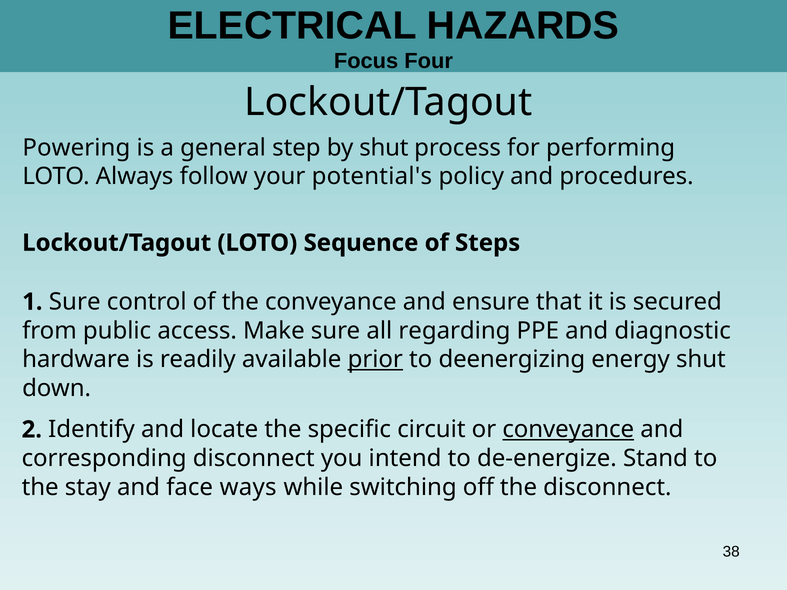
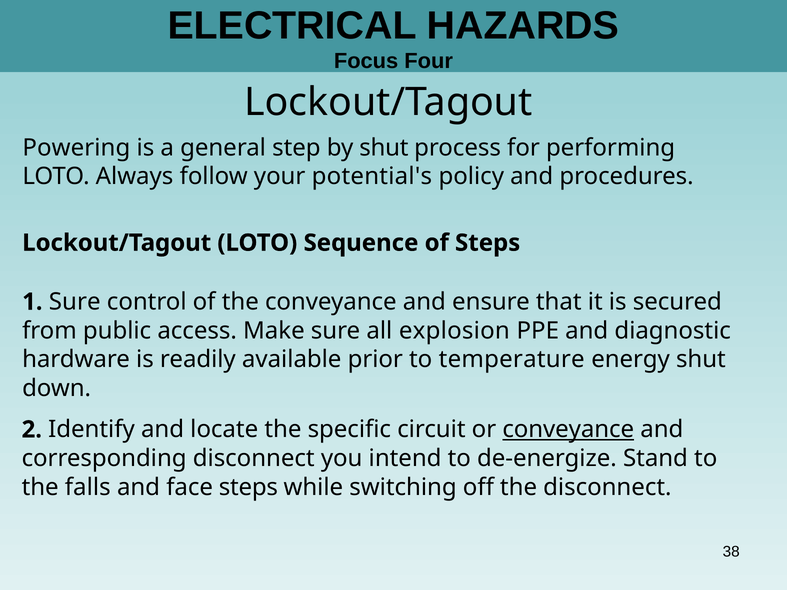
regarding: regarding -> explosion
prior underline: present -> none
deenergizing: deenergizing -> temperature
stay: stay -> falls
face ways: ways -> steps
